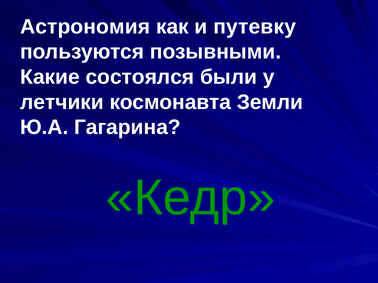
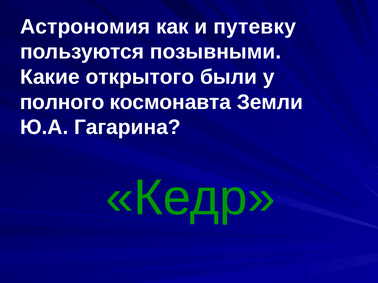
состоялся: состоялся -> открытого
летчики: летчики -> полного
